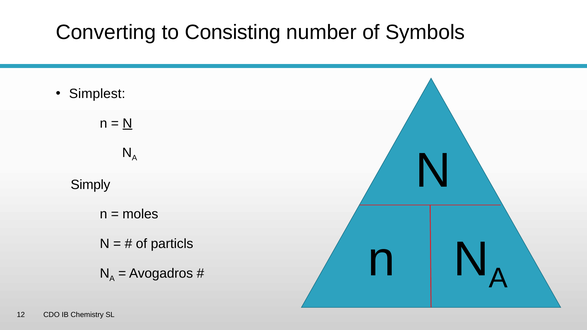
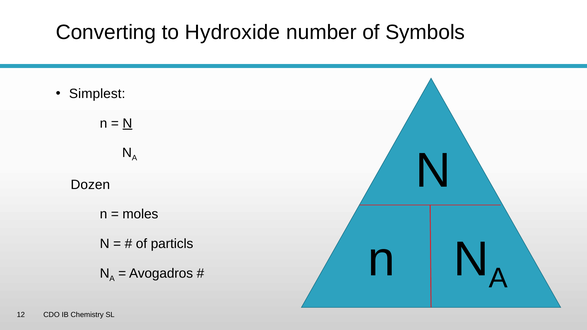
Consisting: Consisting -> Hydroxide
Simply: Simply -> Dozen
